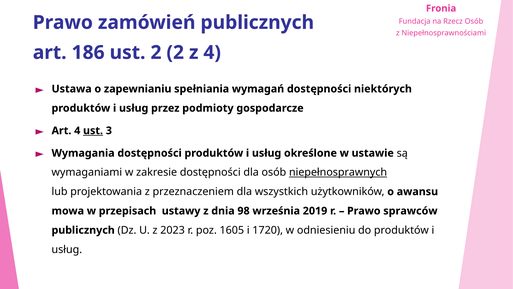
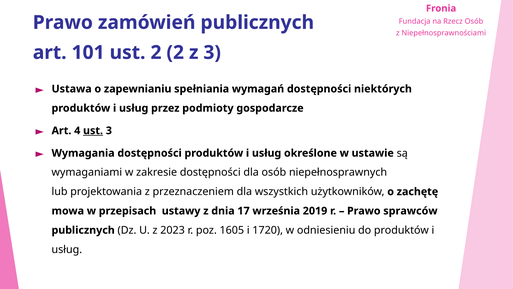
186: 186 -> 101
z 4: 4 -> 3
niepełnosprawnych underline: present -> none
awansu: awansu -> zachętę
98: 98 -> 17
